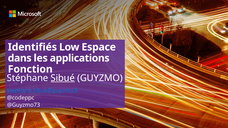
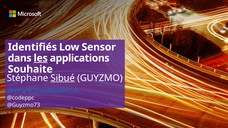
Espace: Espace -> Sensor
les underline: none -> present
Fonction: Fonction -> Souhaite
